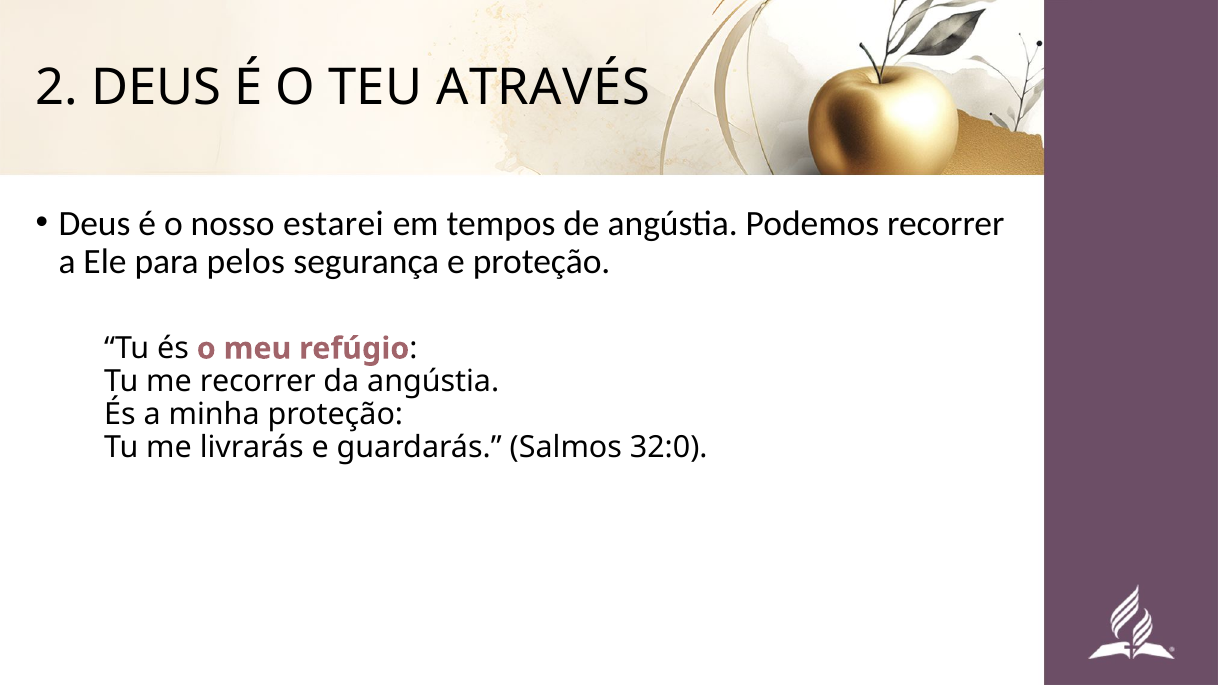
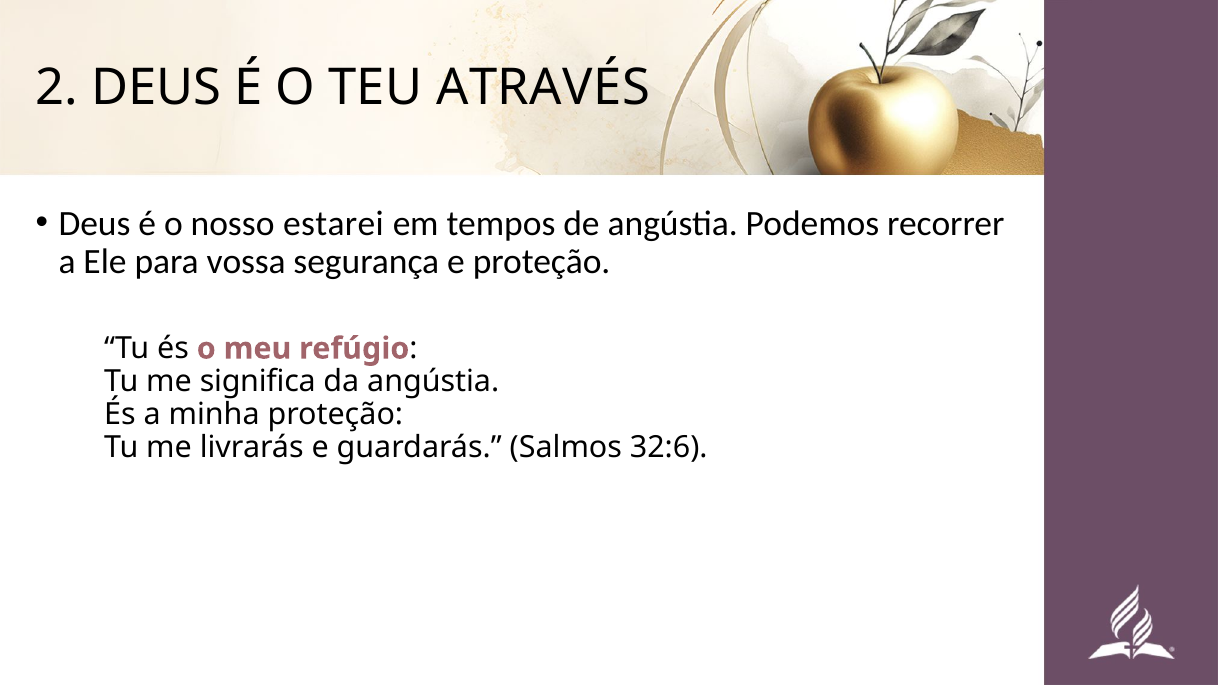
pelos: pelos -> vossa
me recorrer: recorrer -> significa
32:0: 32:0 -> 32:6
